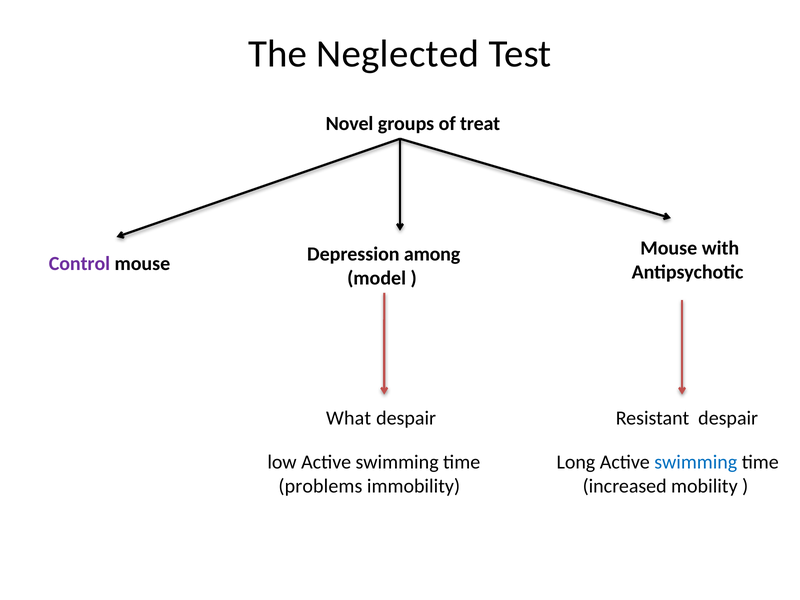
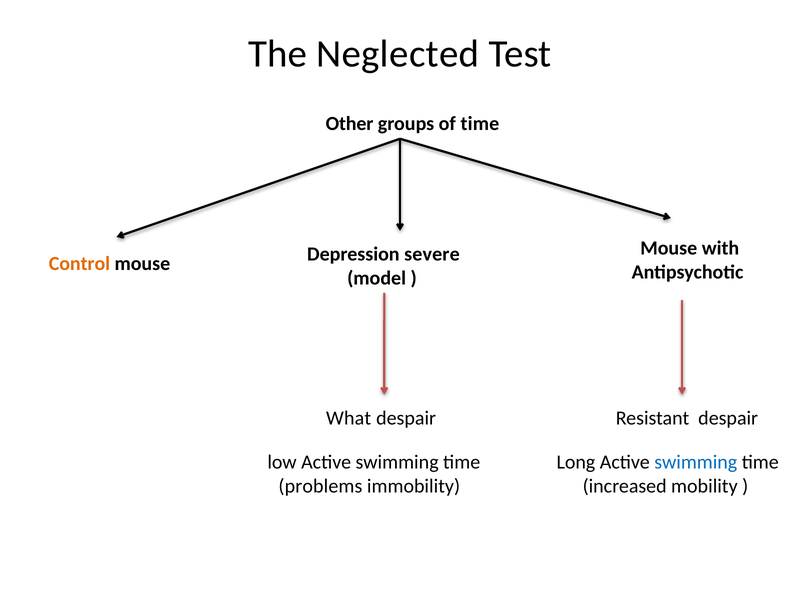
Novel: Novel -> Other
of treat: treat -> time
Control colour: purple -> orange
among: among -> severe
